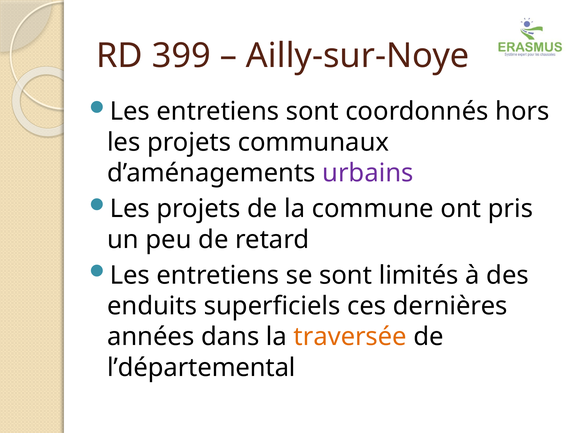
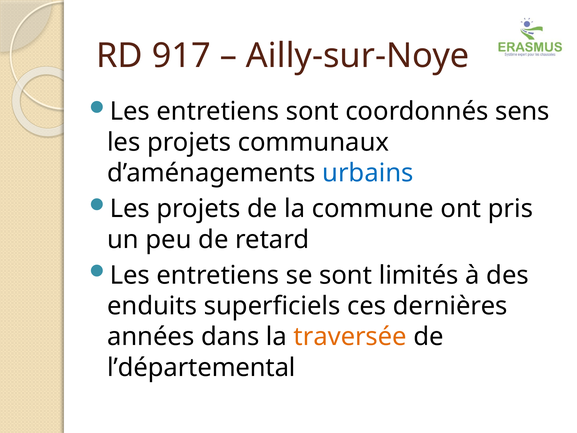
399: 399 -> 917
hors: hors -> sens
urbains colour: purple -> blue
